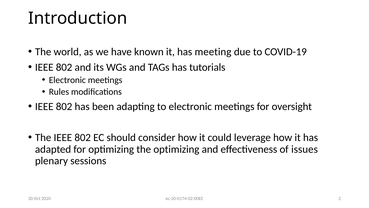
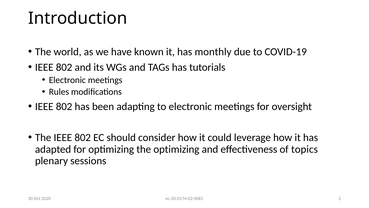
meeting: meeting -> monthly
issues: issues -> topics
